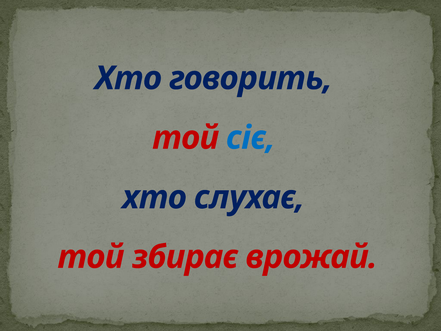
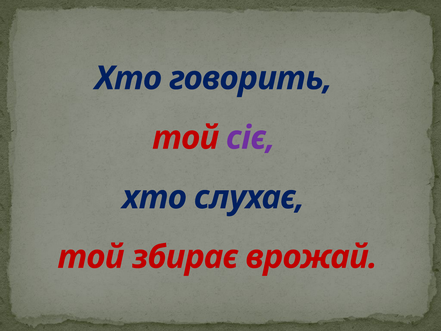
сіє colour: blue -> purple
